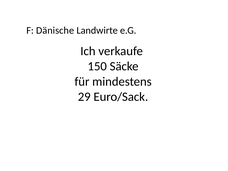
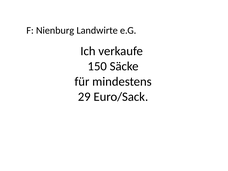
Dänische: Dänische -> Nienburg
